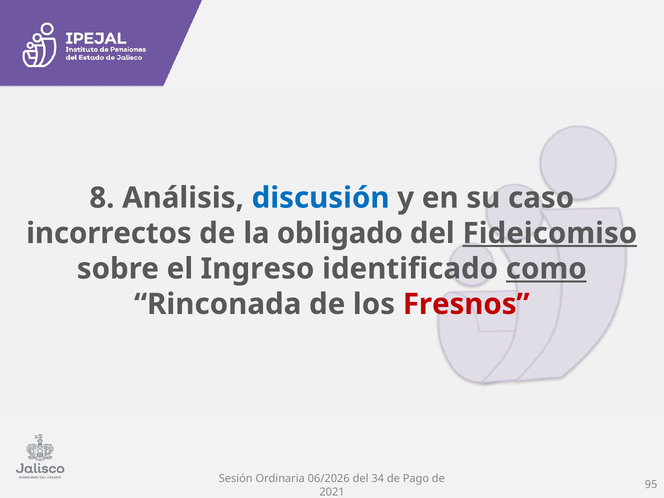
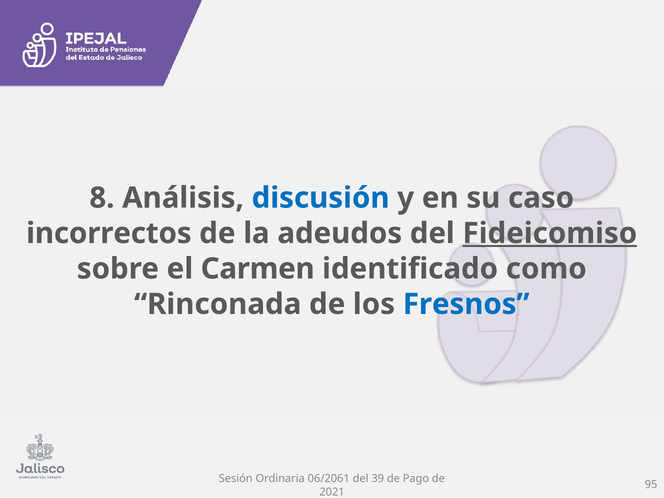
obligado: obligado -> adeudos
Ingreso: Ingreso -> Carmen
como underline: present -> none
Fresnos colour: red -> blue
06/2026: 06/2026 -> 06/2061
34: 34 -> 39
